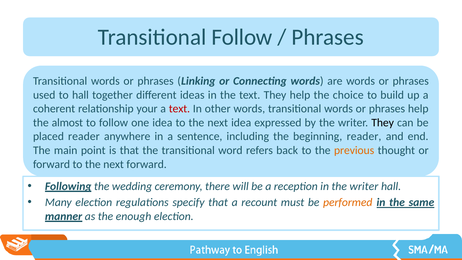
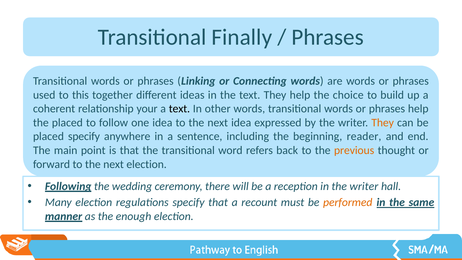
Transitional Follow: Follow -> Finally
to hall: hall -> this
text at (179, 109) colour: red -> black
the almost: almost -> placed
They at (383, 123) colour: black -> orange
placed reader: reader -> specify
next forward: forward -> election
